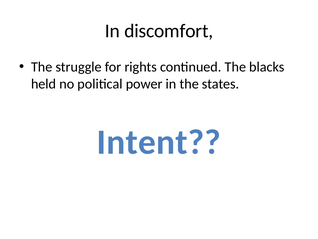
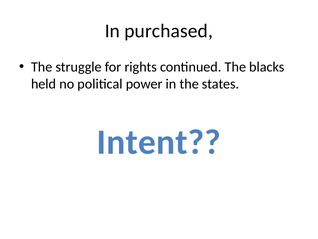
discomfort: discomfort -> purchased
